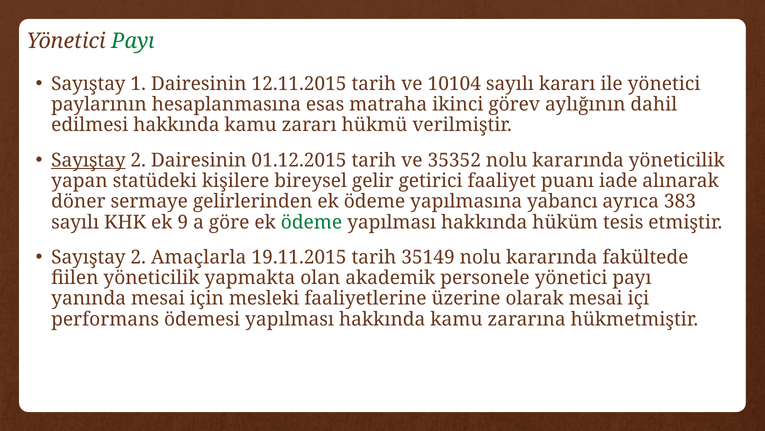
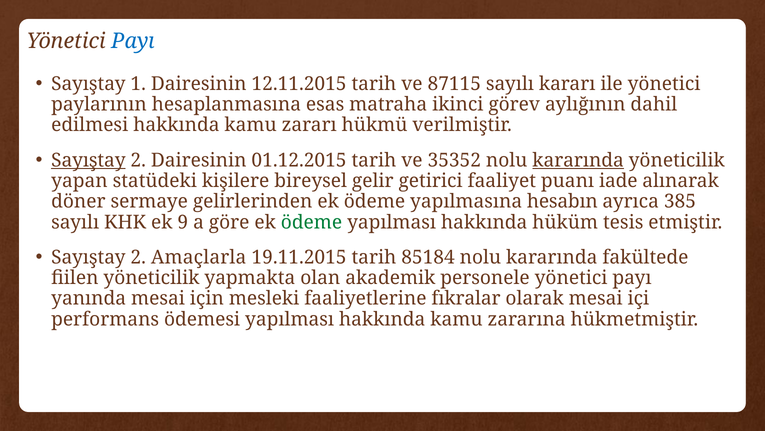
Payı at (133, 41) colour: green -> blue
10104: 10104 -> 87115
kararında at (578, 160) underline: none -> present
yabancı: yabancı -> hesabın
383: 383 -> 385
35149: 35149 -> 85184
üzerine: üzerine -> fıkralar
